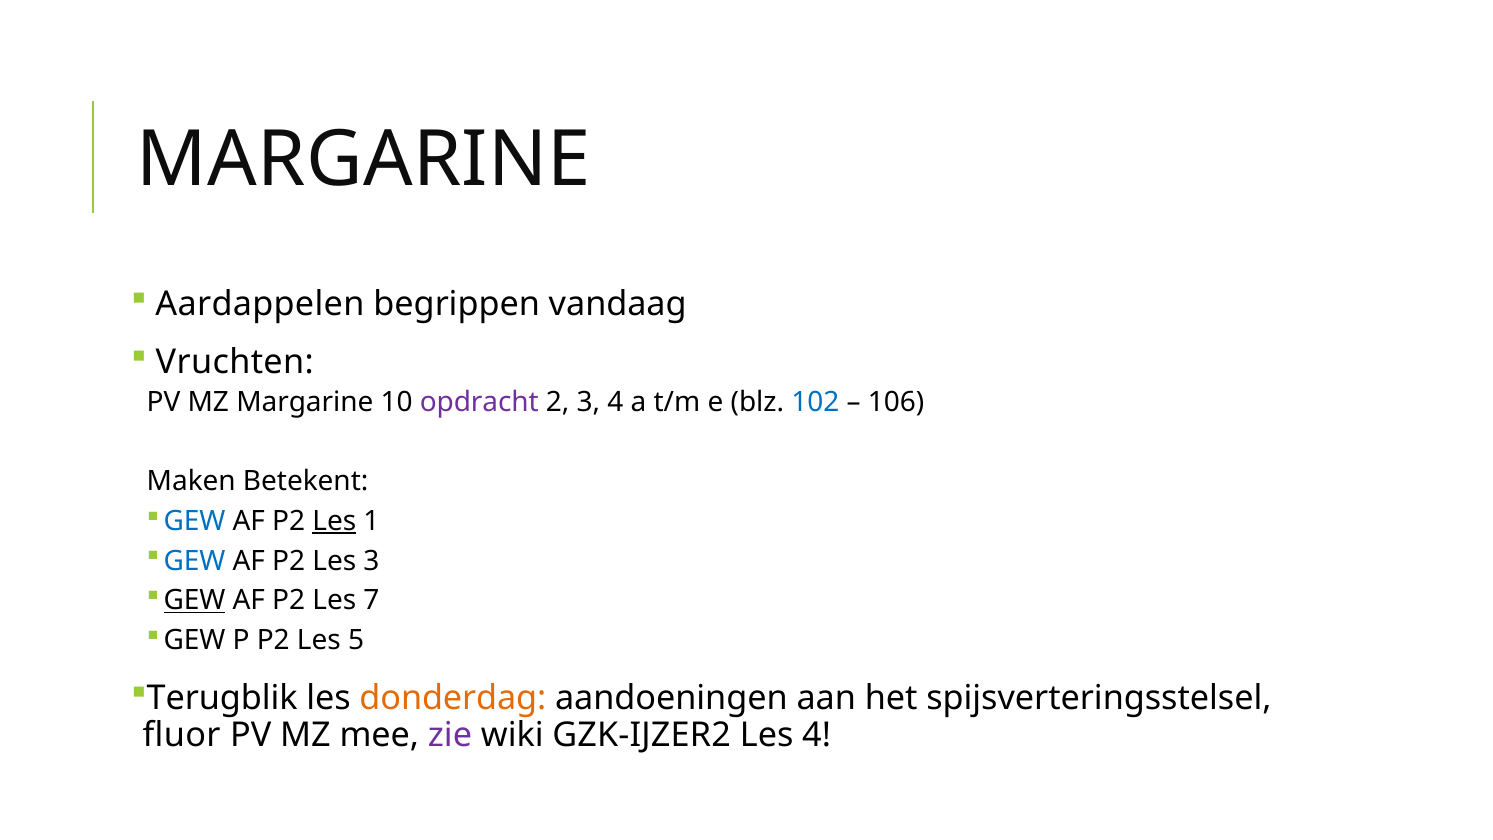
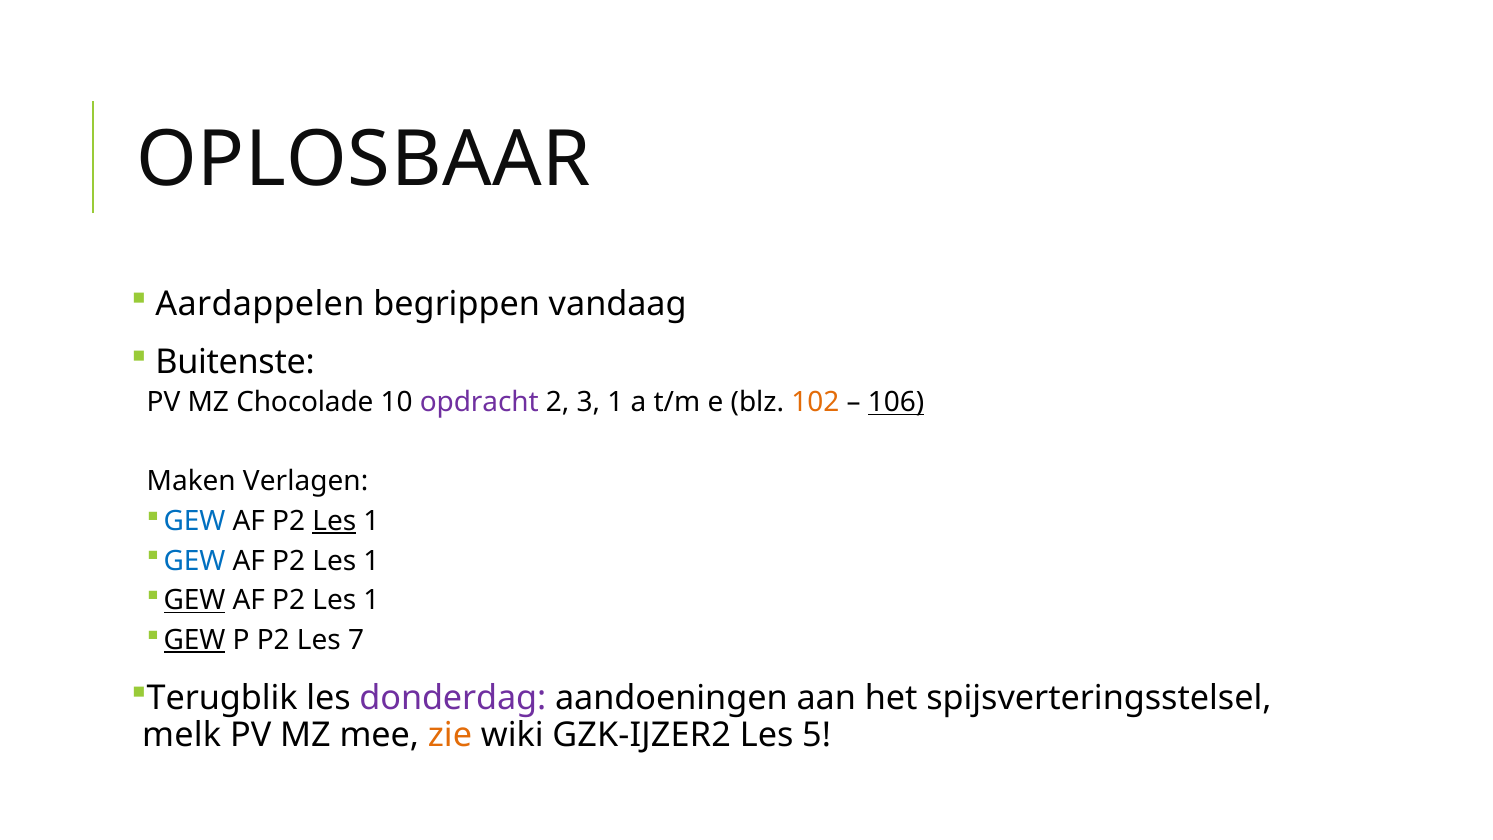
MARGARINE at (364, 160): MARGARINE -> OPLOSBAAR
Vruchten: Vruchten -> Buitenste
MZ Margarine: Margarine -> Chocolade
3 4: 4 -> 1
102 colour: blue -> orange
106 underline: none -> present
Betekent: Betekent -> Verlagen
3 at (371, 561): 3 -> 1
7 at (371, 600): 7 -> 1
GEW at (194, 640) underline: none -> present
5: 5 -> 7
donderdag colour: orange -> purple
fluor: fluor -> melk
zie colour: purple -> orange
Les 4: 4 -> 5
